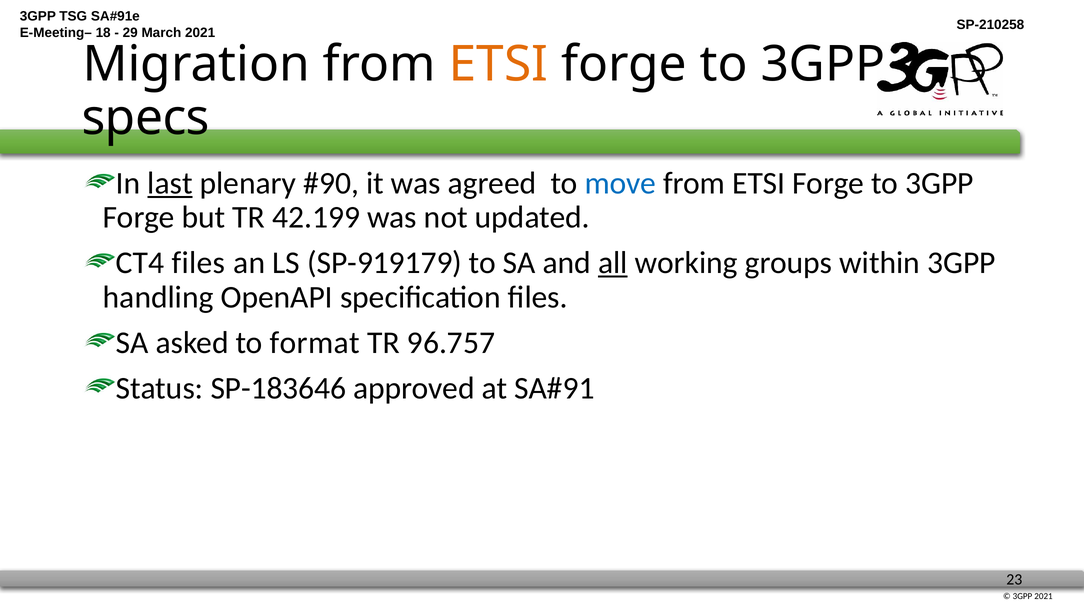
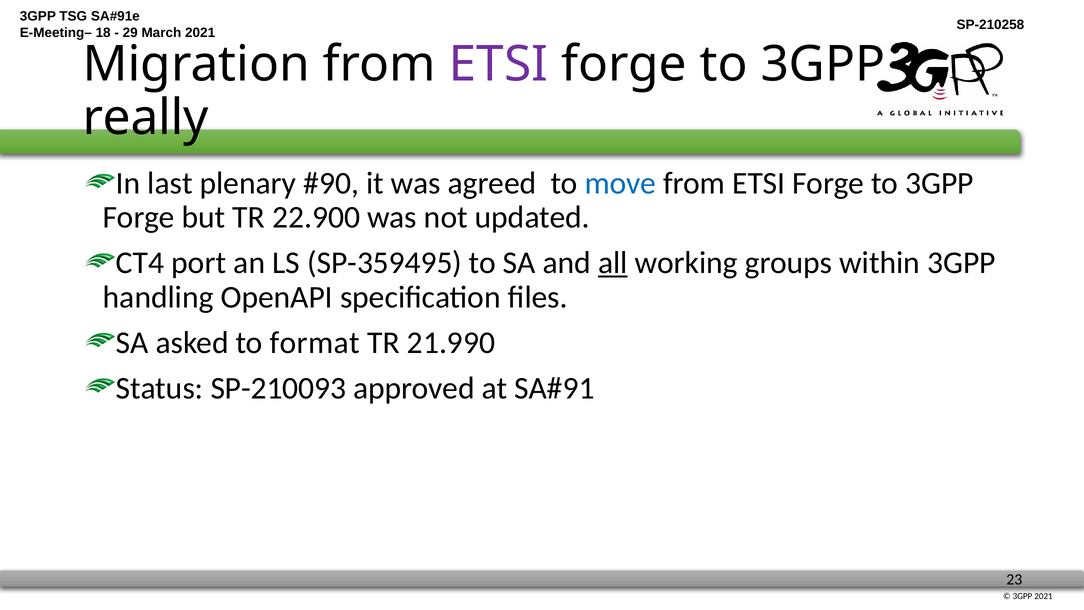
ETSI at (498, 64) colour: orange -> purple
specs: specs -> really
last underline: present -> none
42.199: 42.199 -> 22.900
CT4 files: files -> port
SP-919179: SP-919179 -> SP-359495
96.757: 96.757 -> 21.990
SP-183646: SP-183646 -> SP-210093
